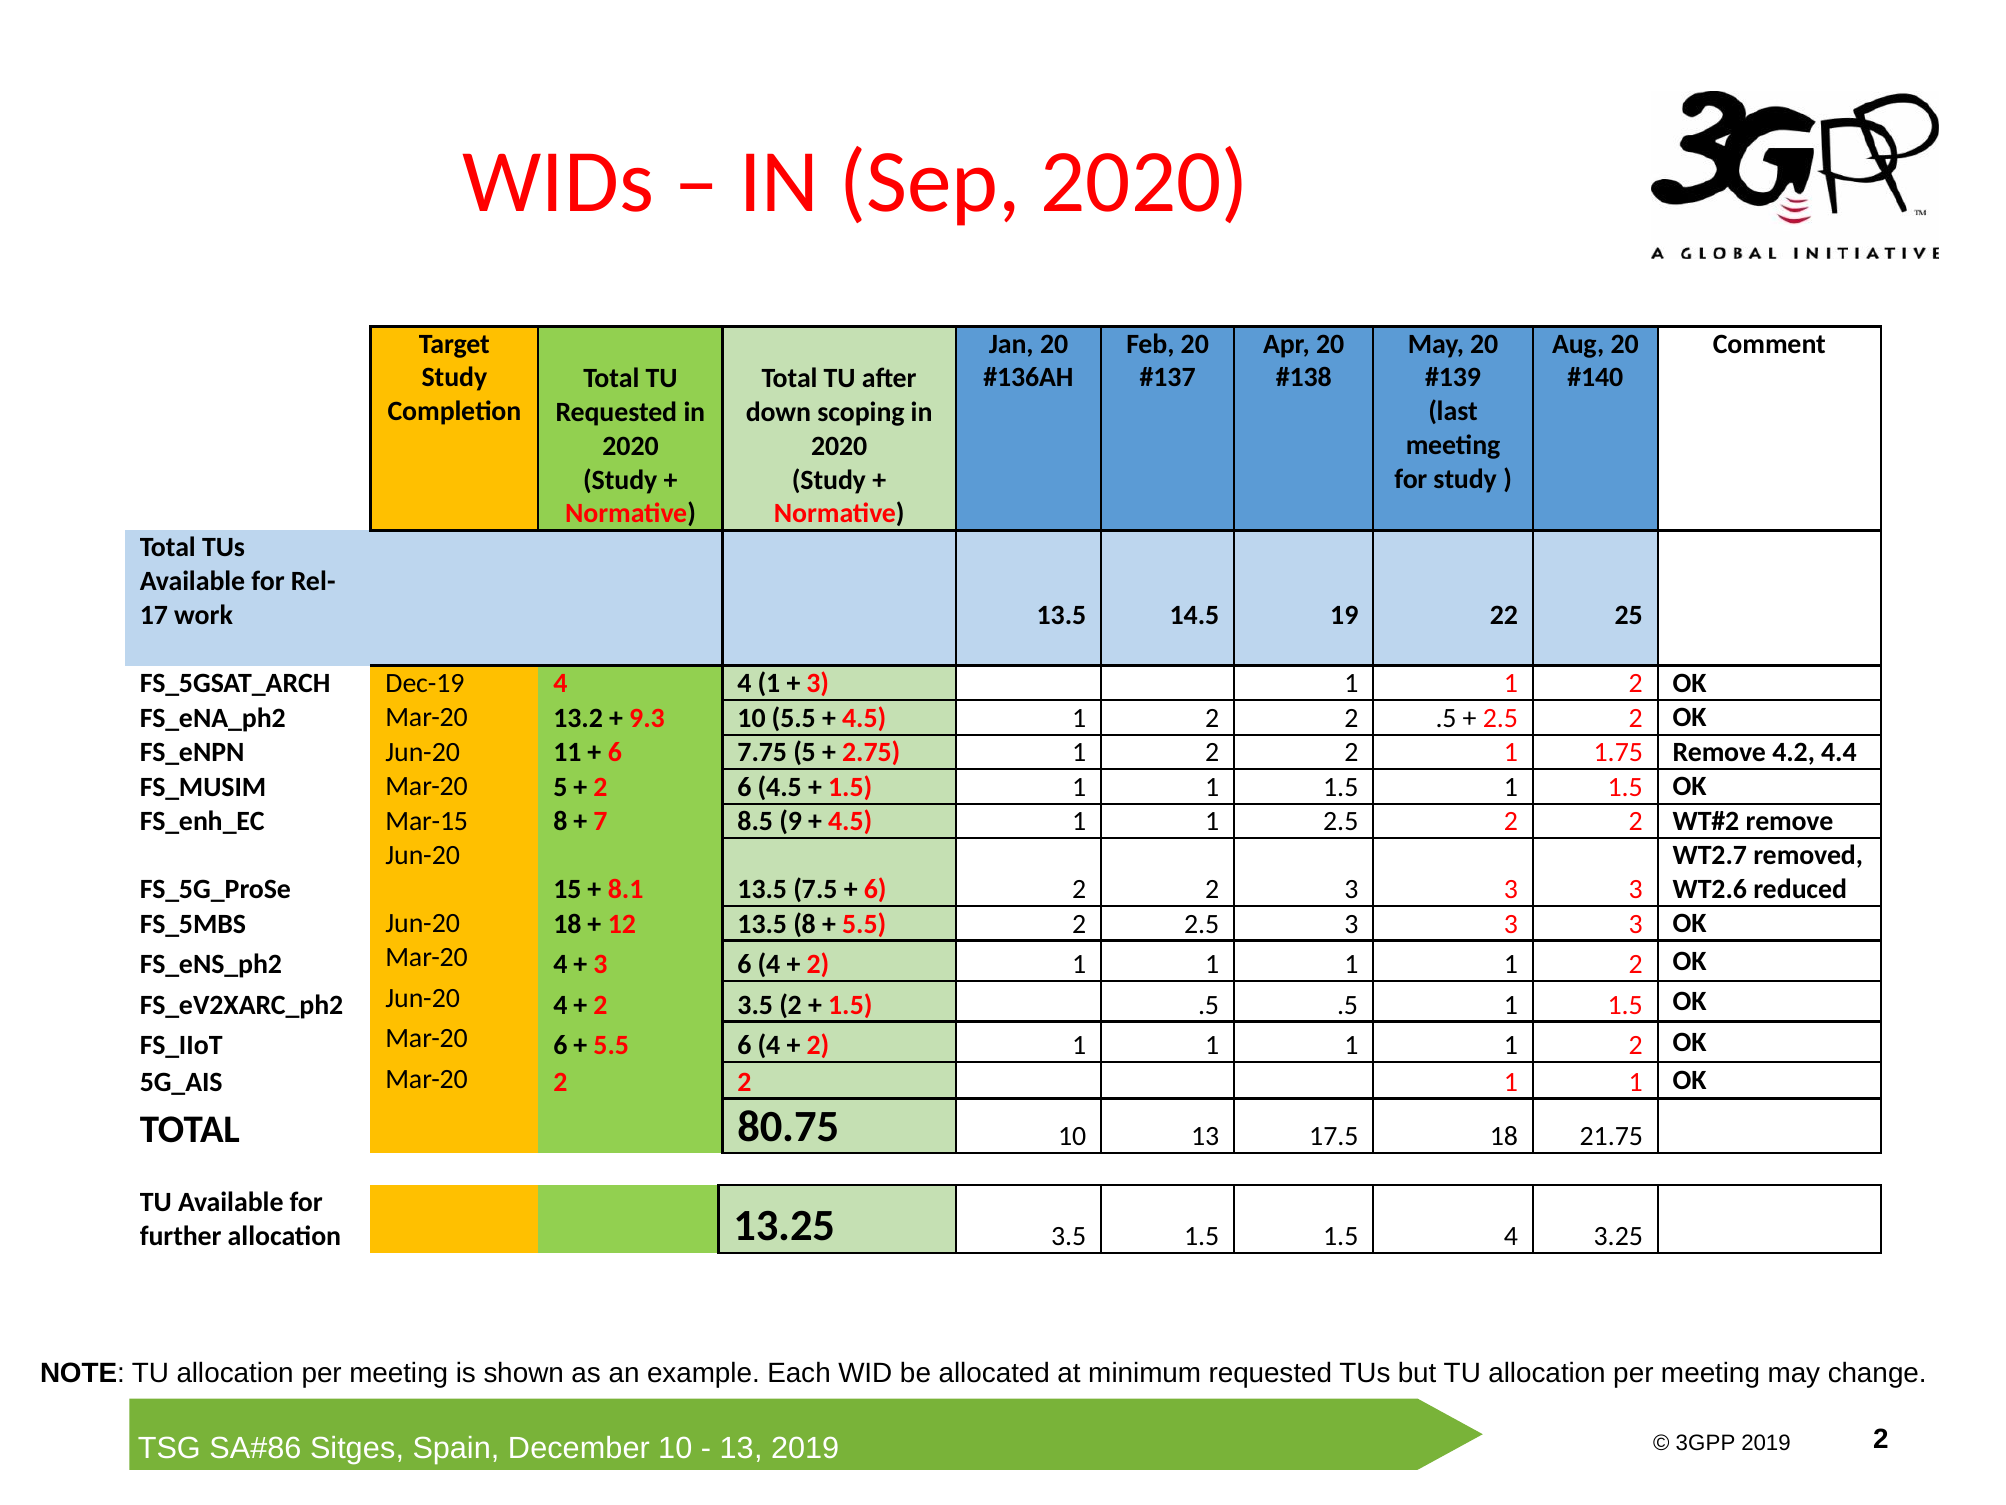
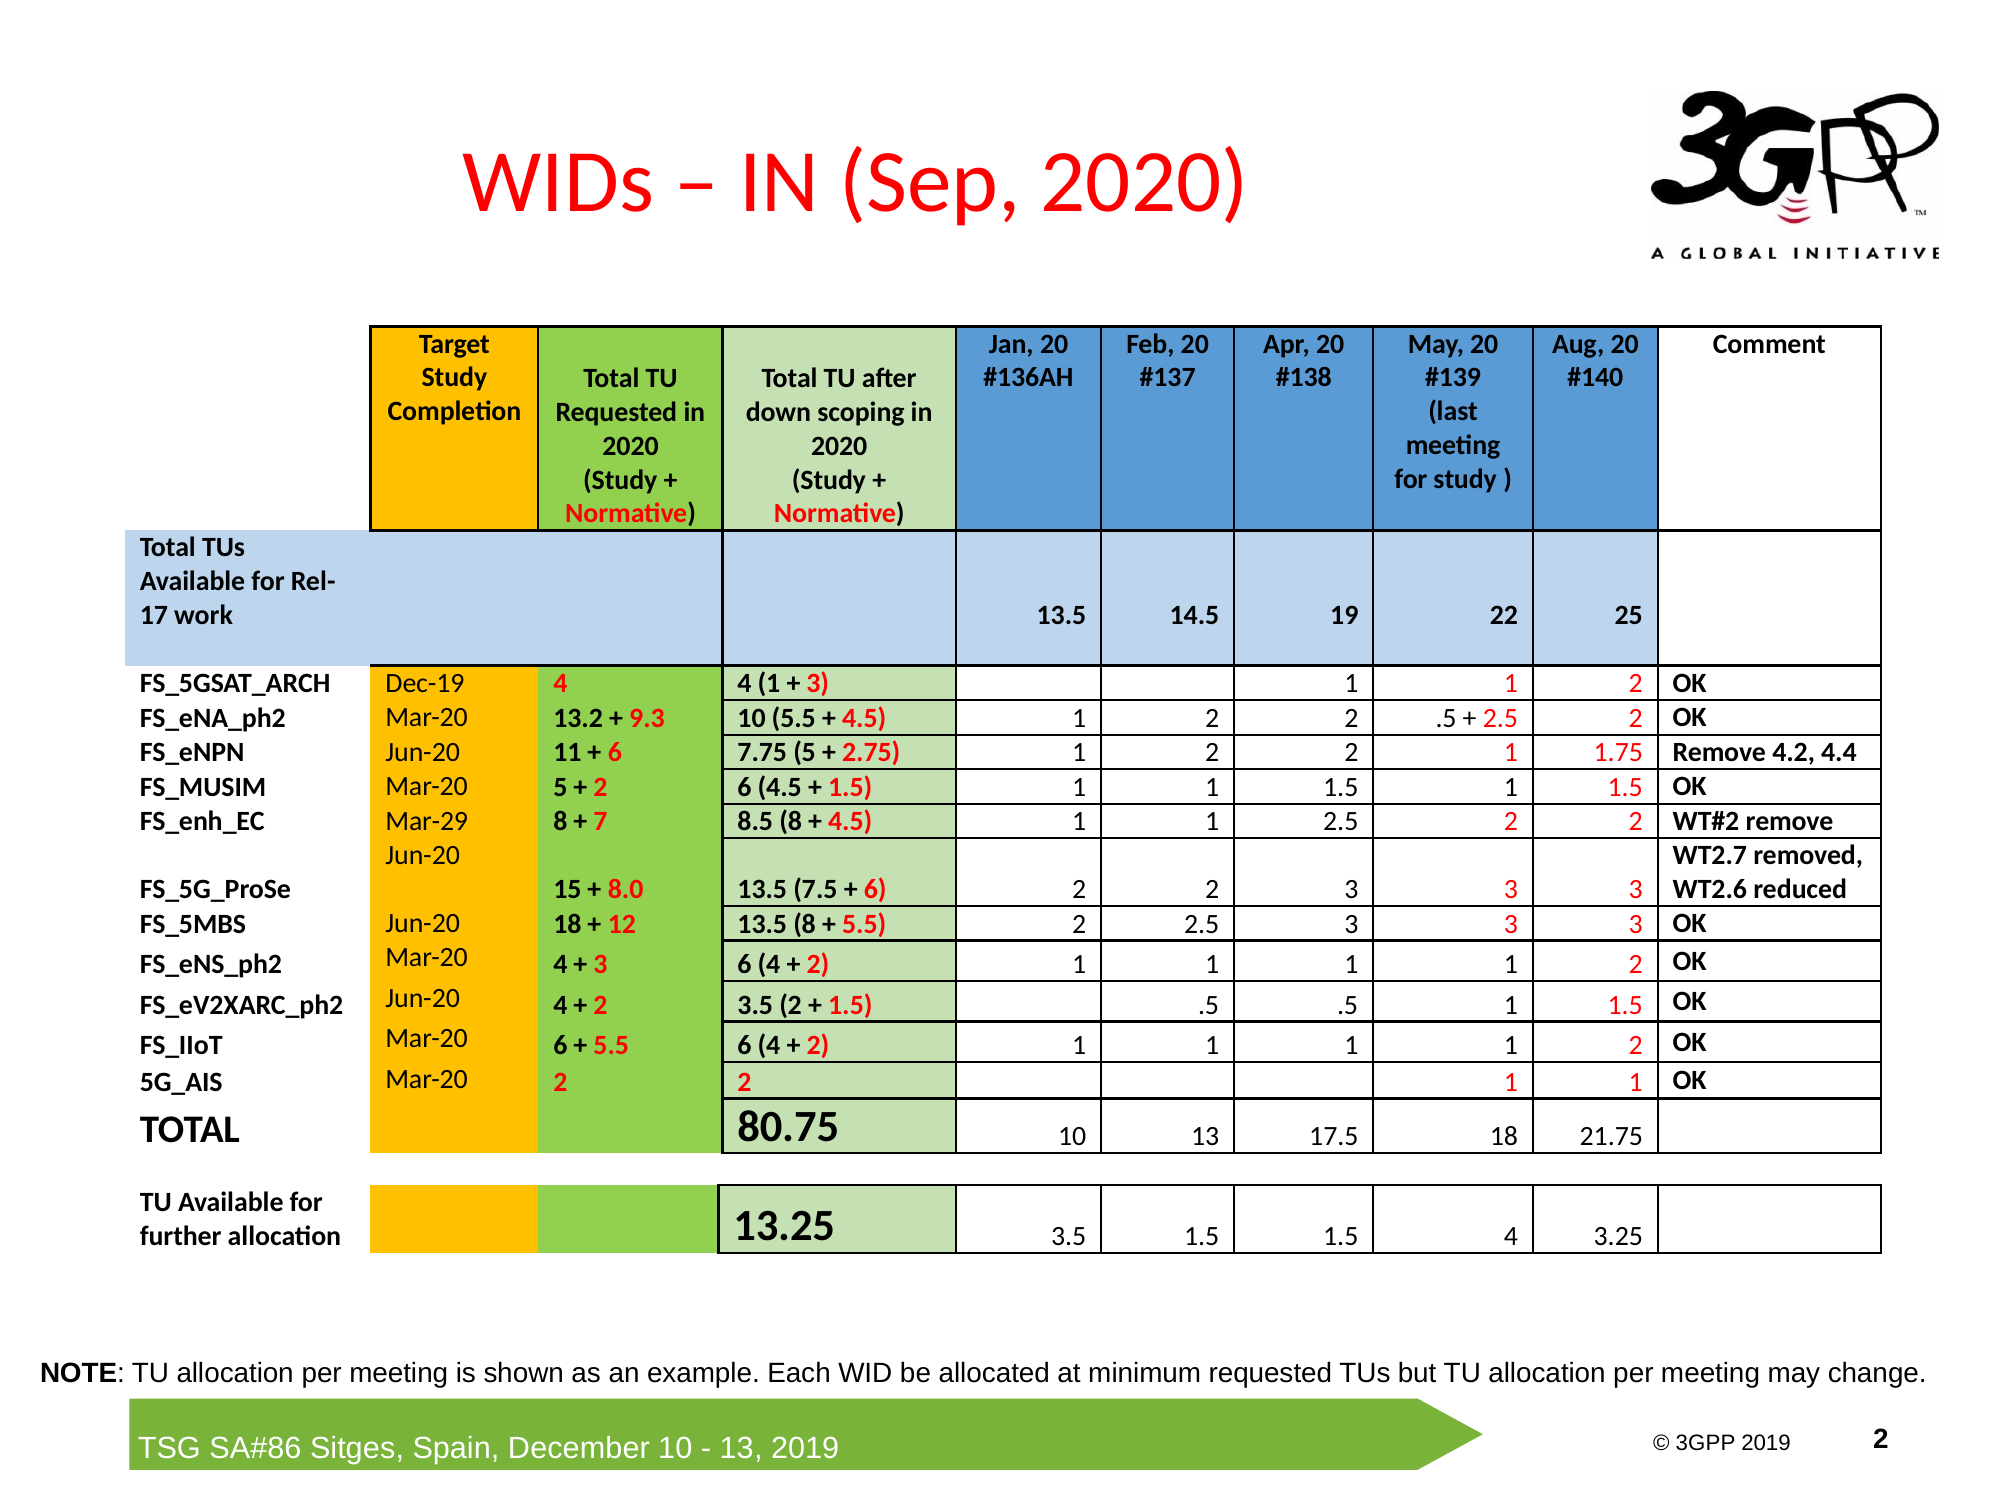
Mar-15: Mar-15 -> Mar-29
8.5 9: 9 -> 8
8.1: 8.1 -> 8.0
